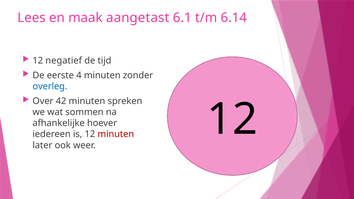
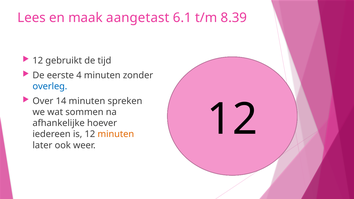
6.14: 6.14 -> 8.39
negatief: negatief -> gebruikt
42: 42 -> 14
minuten at (116, 134) colour: red -> orange
